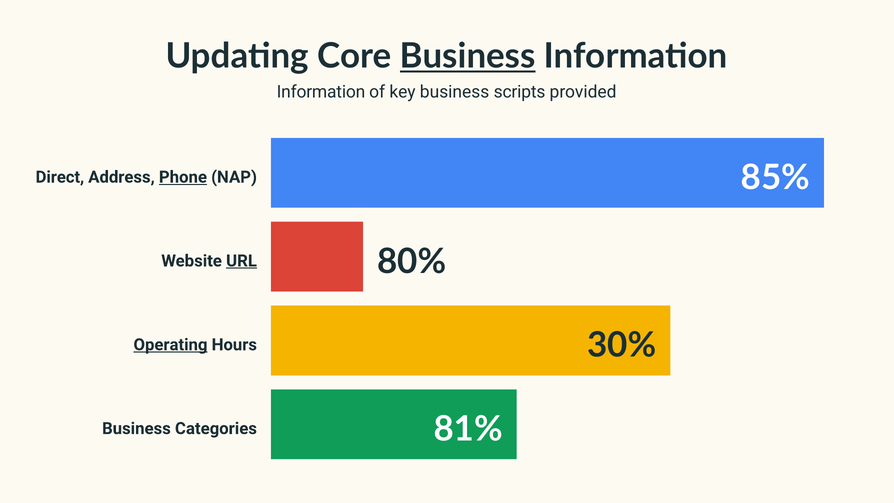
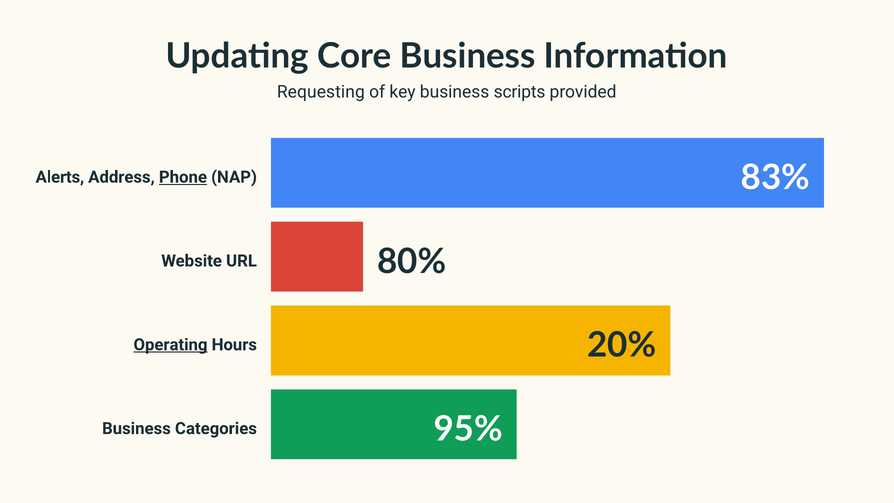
Business at (468, 56) underline: present -> none
Information at (321, 92): Information -> Requesting
Direct: Direct -> Alerts
85%: 85% -> 83%
URL underline: present -> none
30%: 30% -> 20%
81%: 81% -> 95%
